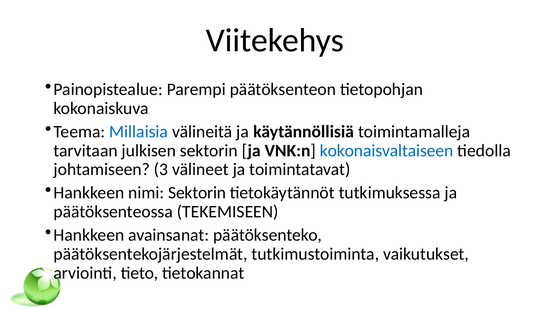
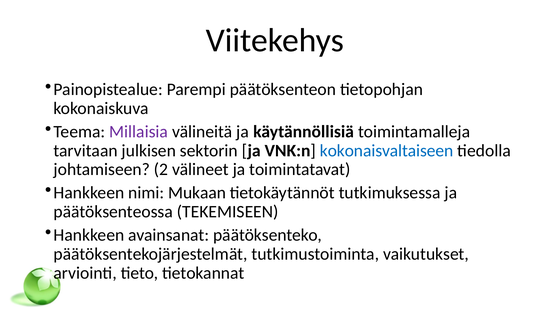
Millaisia colour: blue -> purple
3: 3 -> 2
nimi Sektorin: Sektorin -> Mukaan
